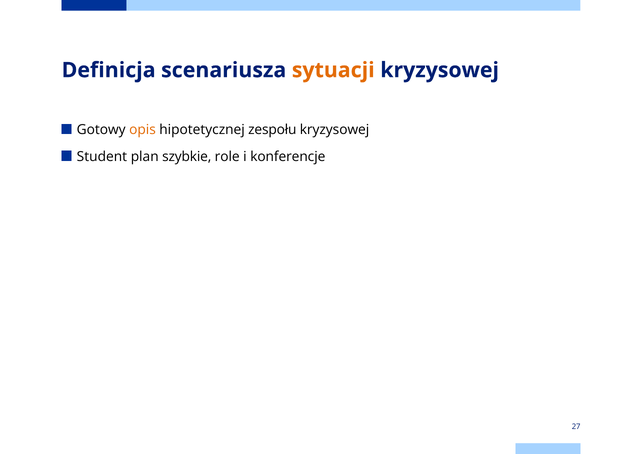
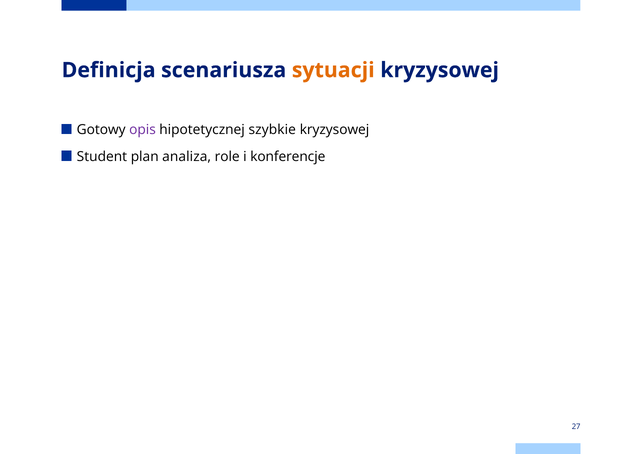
opis colour: orange -> purple
zespołu: zespołu -> szybkie
szybkie: szybkie -> analiza
